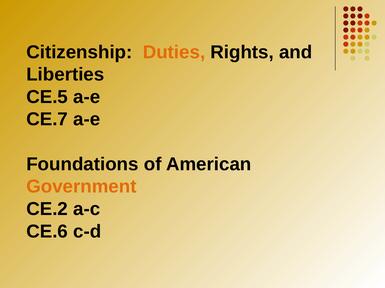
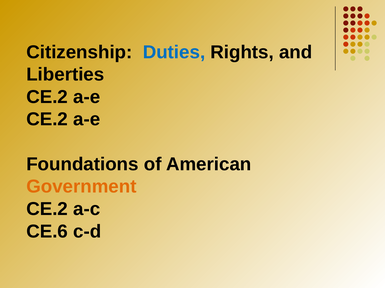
Duties colour: orange -> blue
CE.5 at (47, 97): CE.5 -> CE.2
CE.7 at (47, 120): CE.7 -> CE.2
